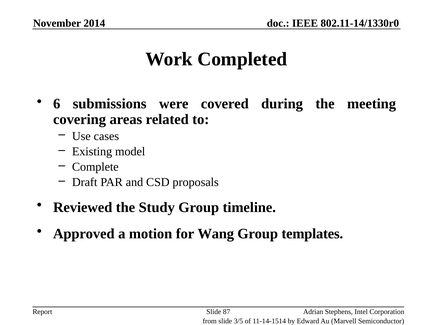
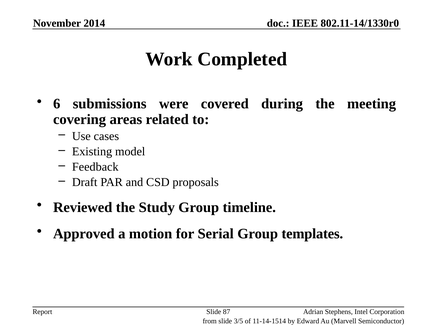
Complete: Complete -> Feedback
Wang: Wang -> Serial
